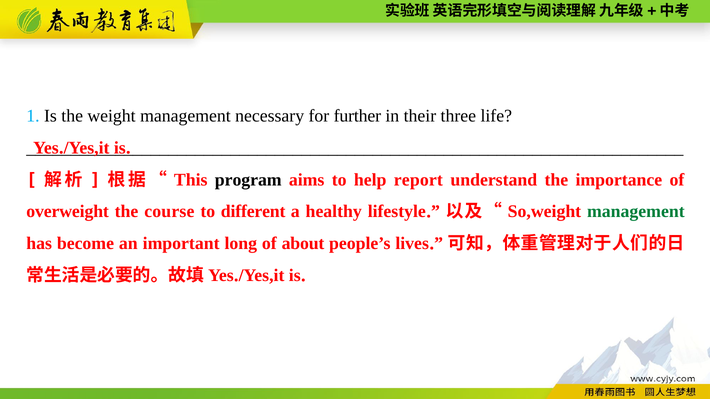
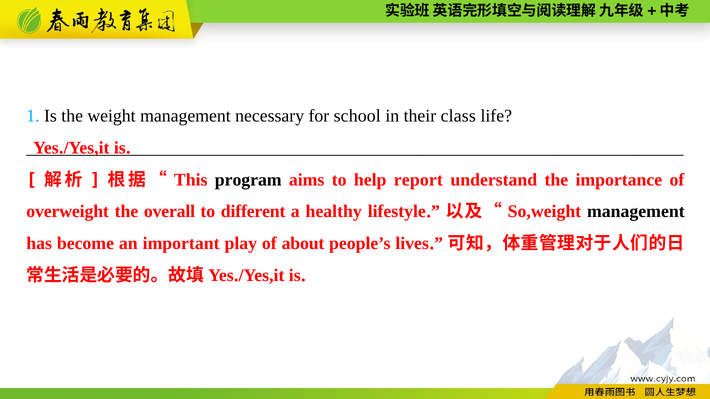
further: further -> school
three: three -> class
course: course -> overall
management at (636, 212) colour: green -> black
long: long -> play
